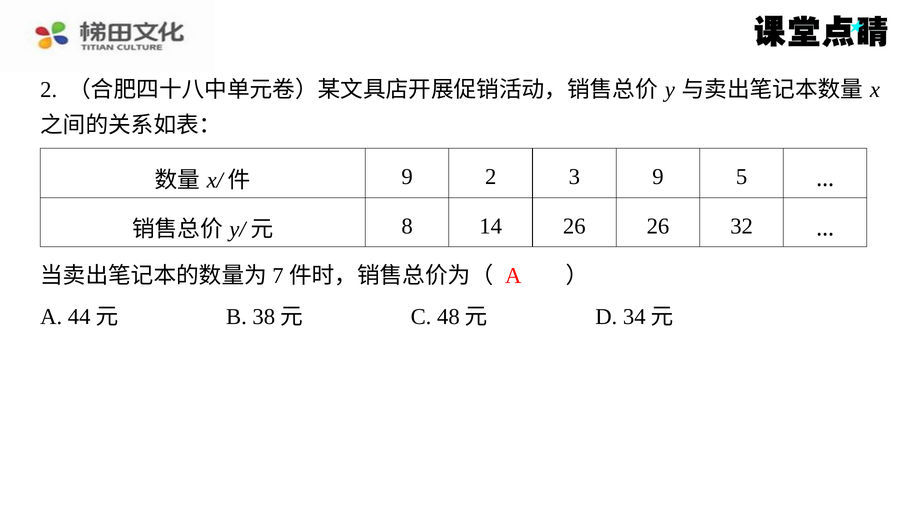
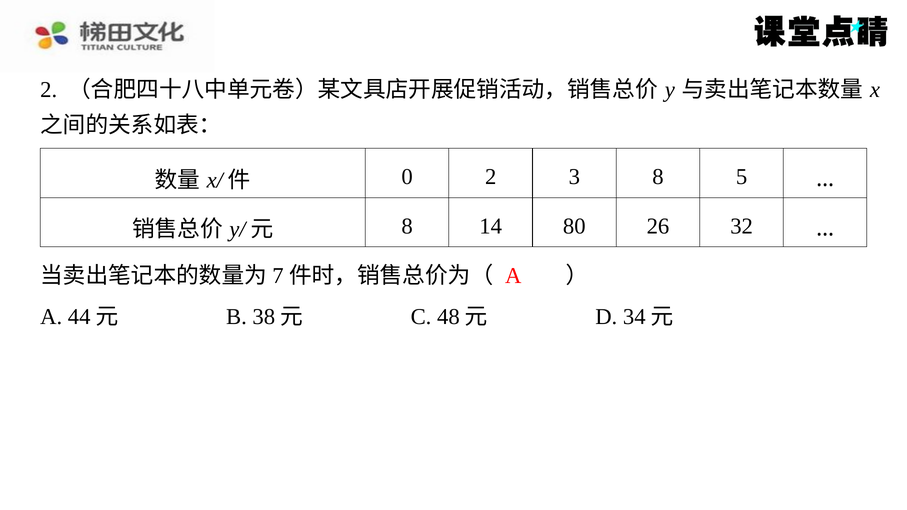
9 at (407, 177): 9 -> 0
3 9: 9 -> 8
14 26: 26 -> 80
